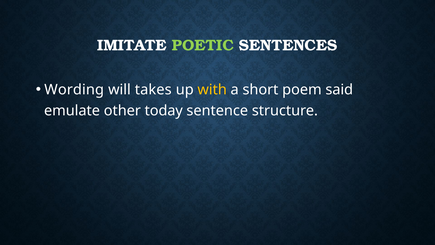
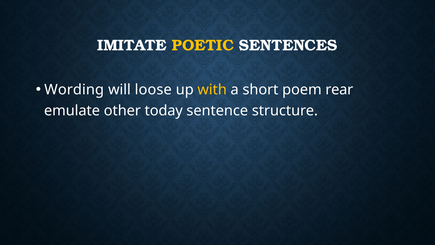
POETIC colour: light green -> yellow
takes: takes -> loose
said: said -> rear
